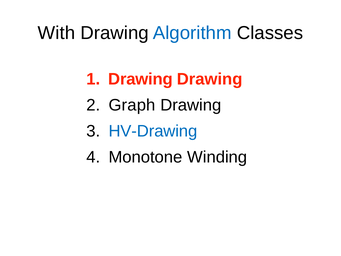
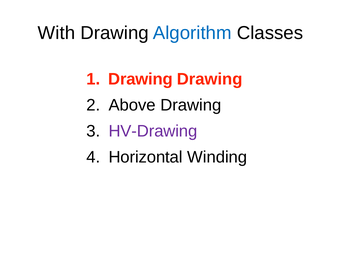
Graph: Graph -> Above
HV-Drawing colour: blue -> purple
Monotone: Monotone -> Horizontal
